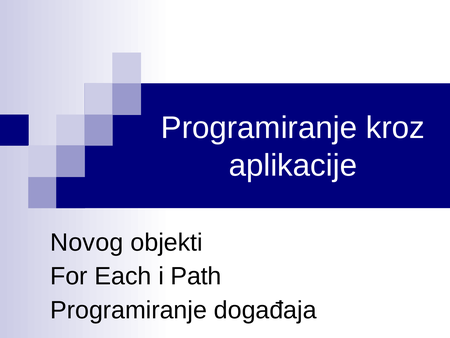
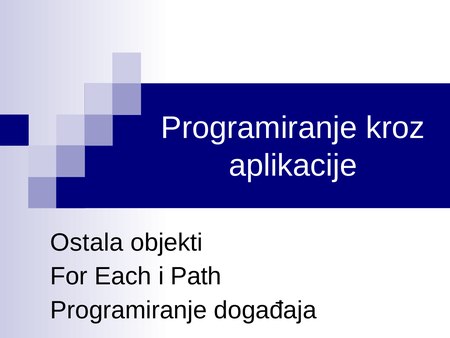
Novog: Novog -> Ostala
